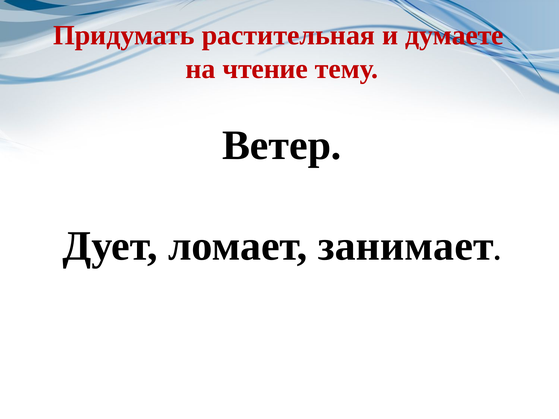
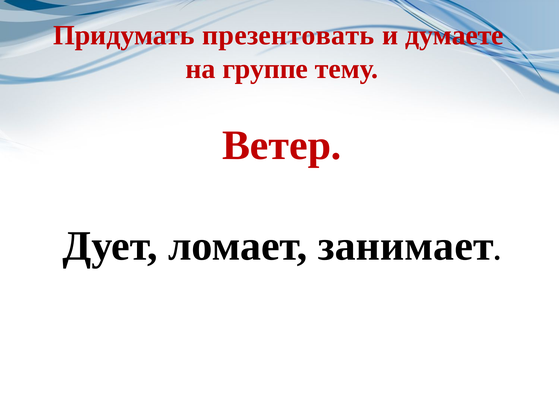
растительная: растительная -> презентовать
чтение: чтение -> группе
Ветер colour: black -> red
